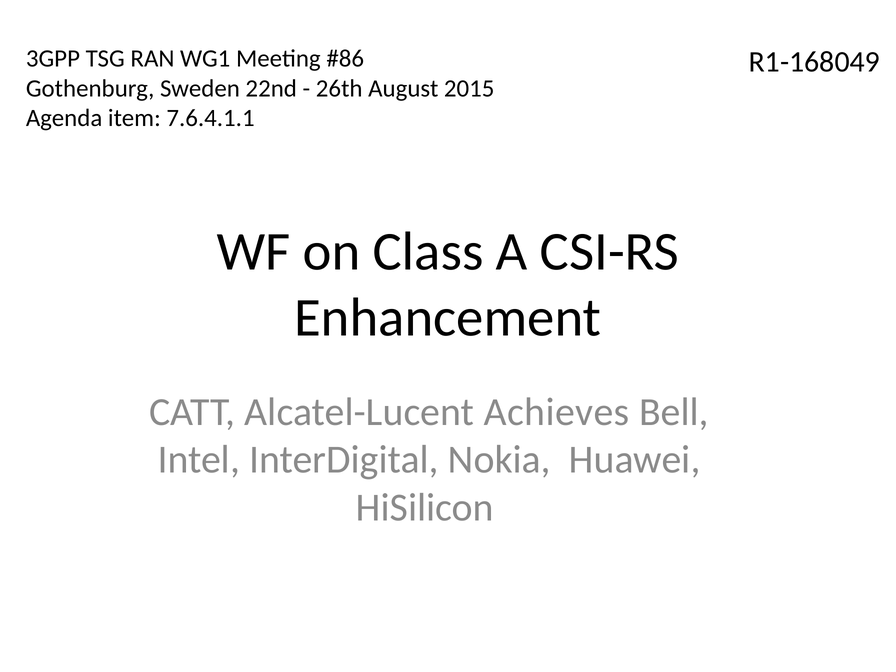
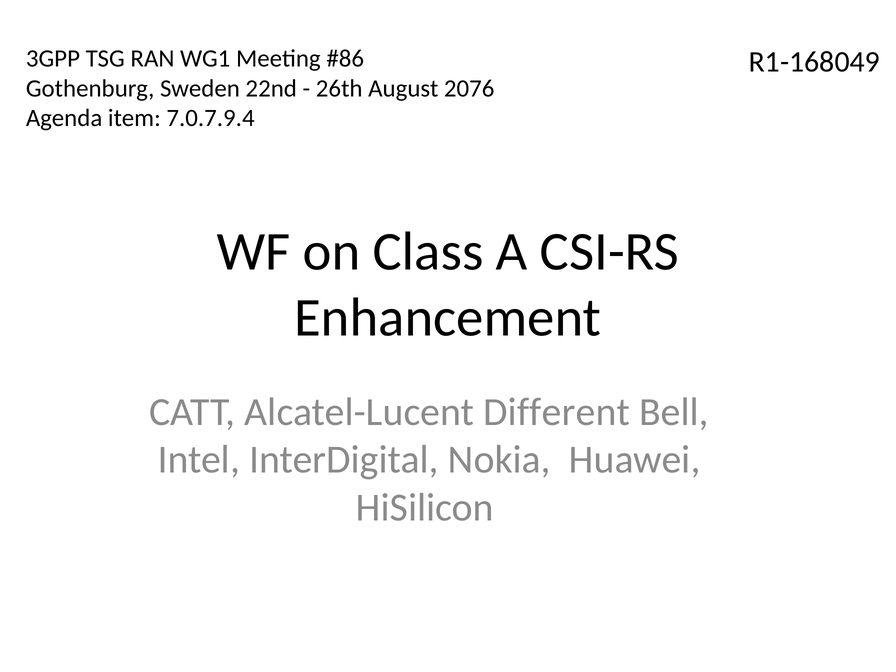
2015: 2015 -> 2076
7.6.4.1.1: 7.6.4.1.1 -> 7.0.7.9.4
Achieves: Achieves -> Different
